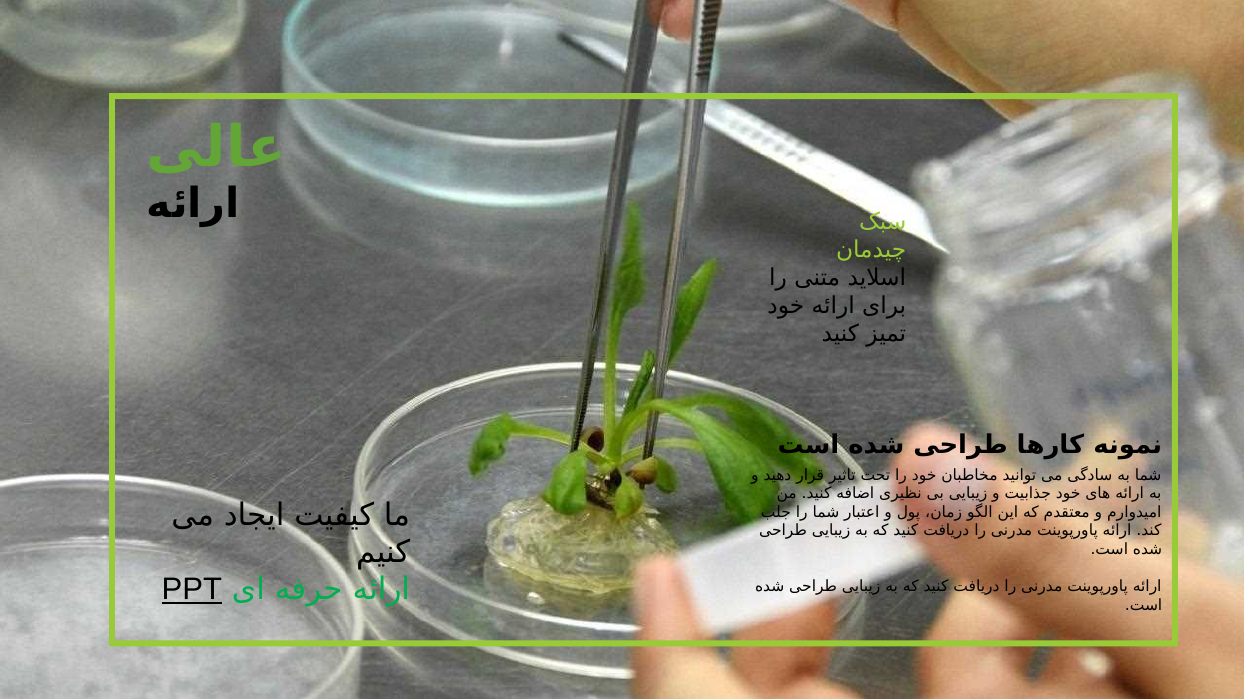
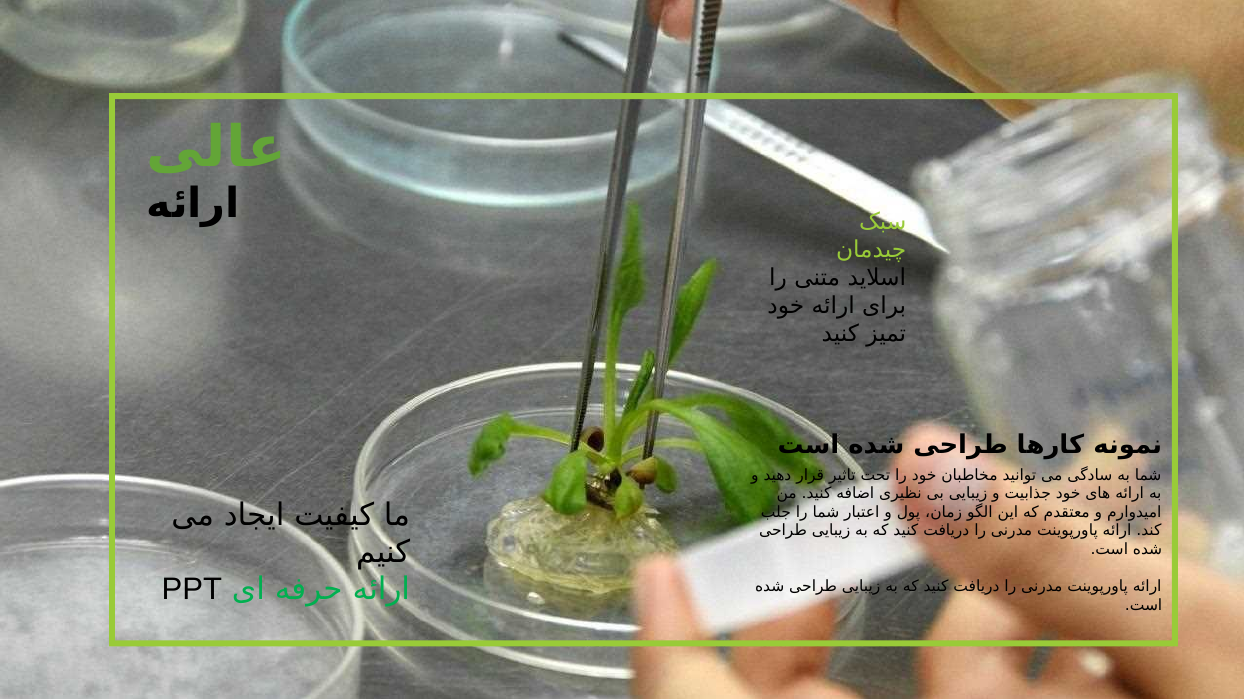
PPT underline: present -> none
